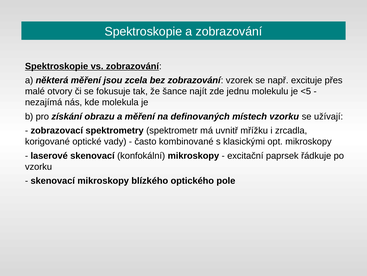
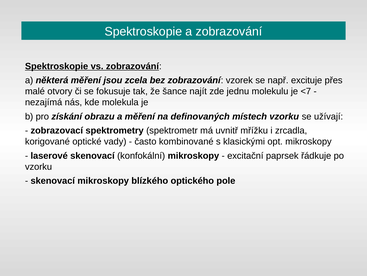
<5: <5 -> <7
